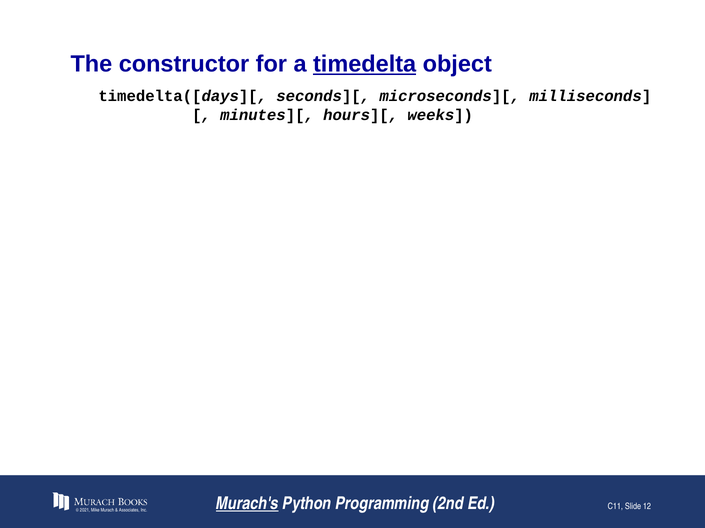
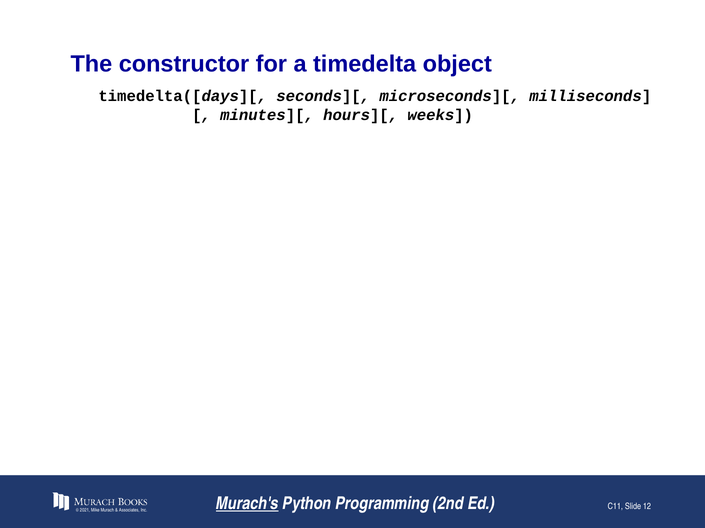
timedelta underline: present -> none
